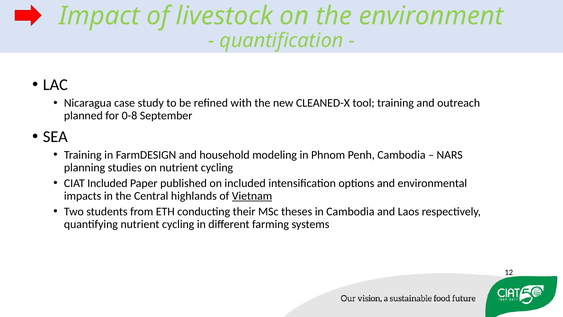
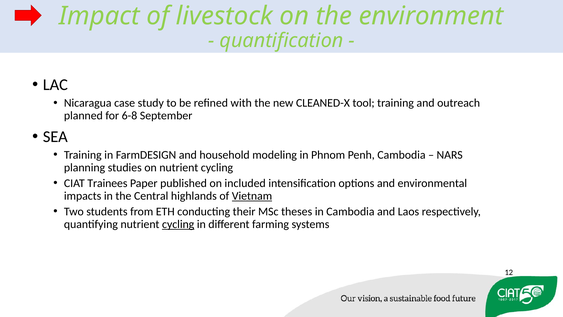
0-8: 0-8 -> 6-8
CIAT Included: Included -> Trainees
cycling at (178, 224) underline: none -> present
